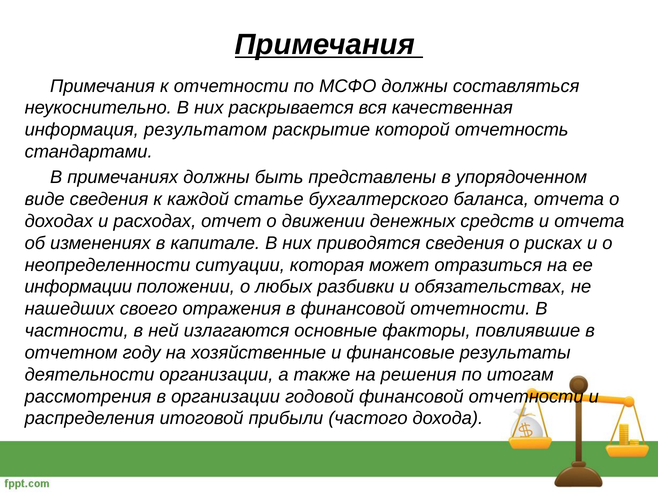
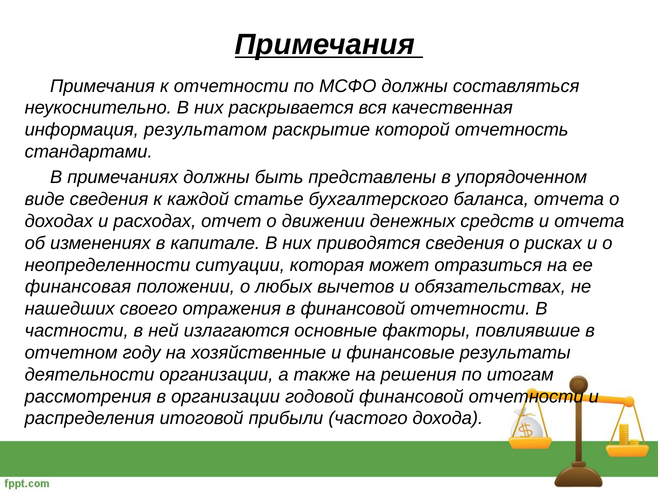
информации: информации -> финансовая
разбивки: разбивки -> вычетов
